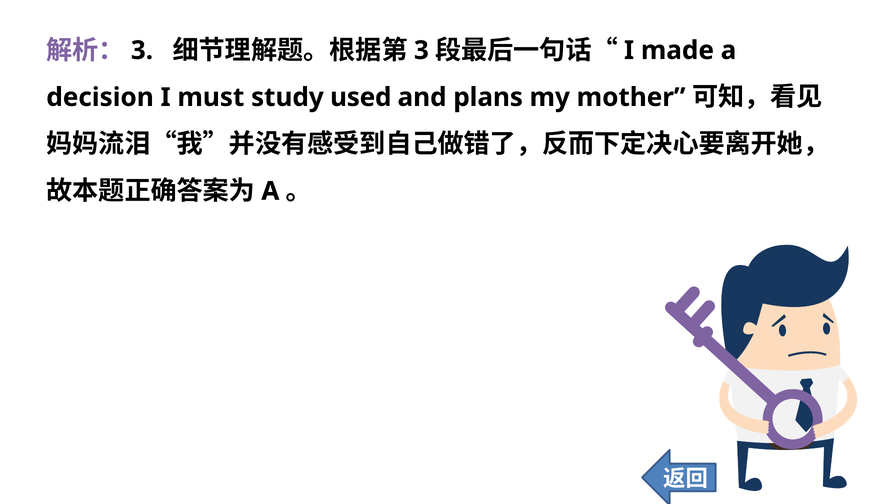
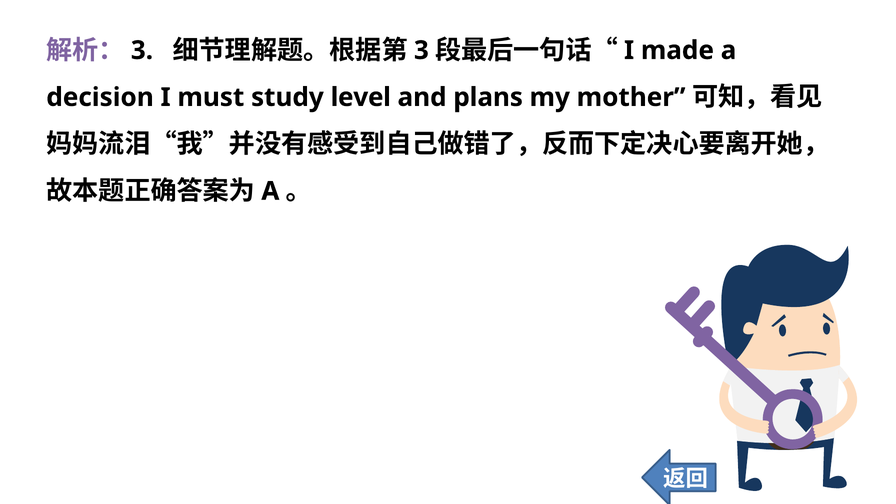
used: used -> level
